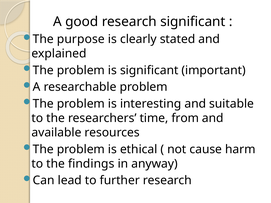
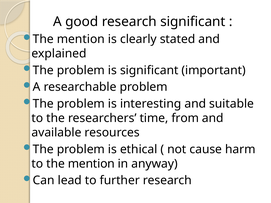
purpose at (81, 39): purpose -> mention
to the findings: findings -> mention
